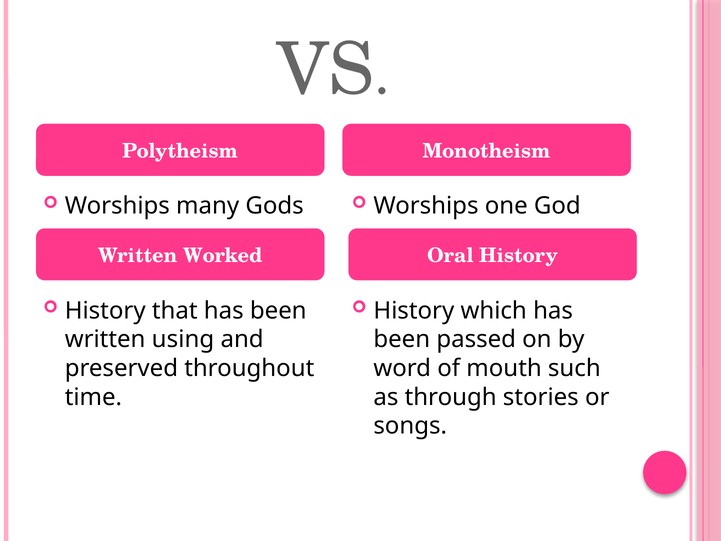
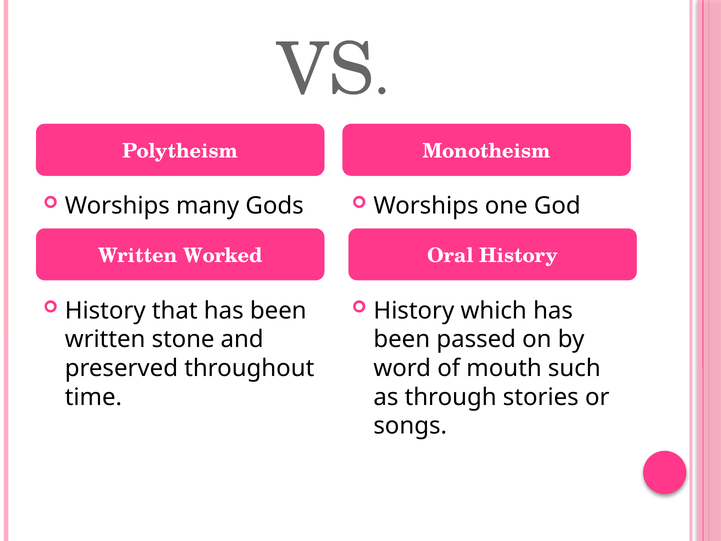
using: using -> stone
